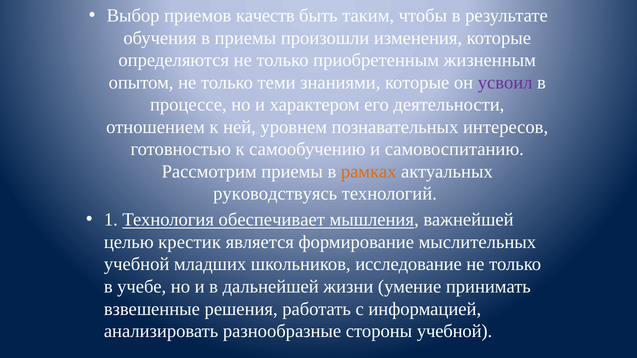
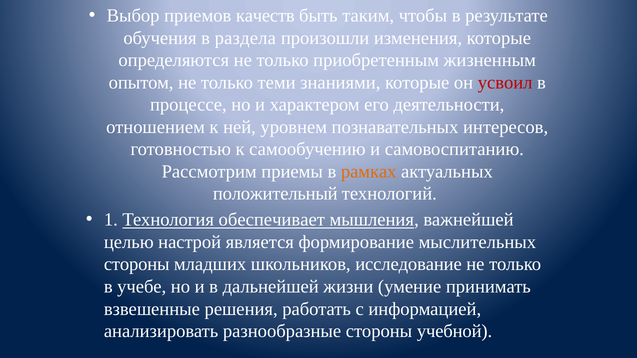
в приемы: приемы -> раздела
усвоил colour: purple -> red
руководствуясь: руководствуясь -> положительный
крестик: крестик -> настрой
учебной at (137, 265): учебной -> стороны
